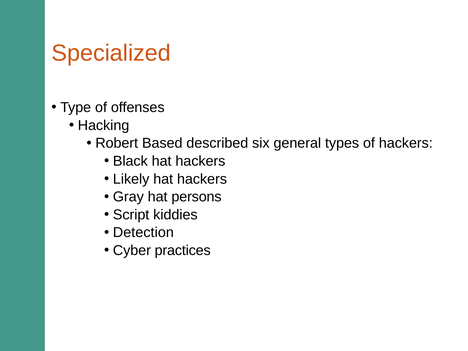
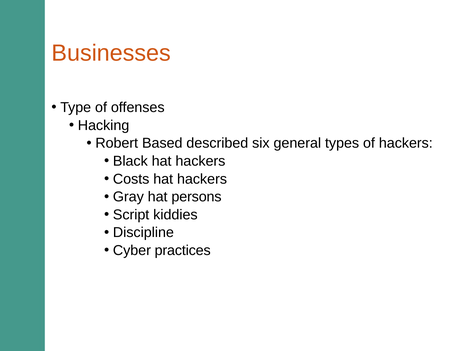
Specialized: Specialized -> Businesses
Likely: Likely -> Costs
Detection: Detection -> Discipline
